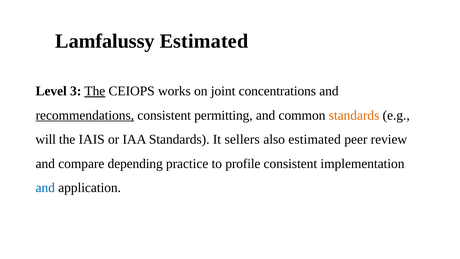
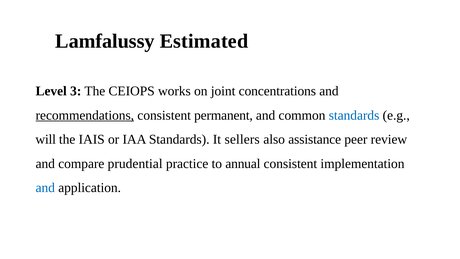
The at (95, 91) underline: present -> none
permitting: permitting -> permanent
standards at (354, 115) colour: orange -> blue
also estimated: estimated -> assistance
depending: depending -> prudential
profile: profile -> annual
